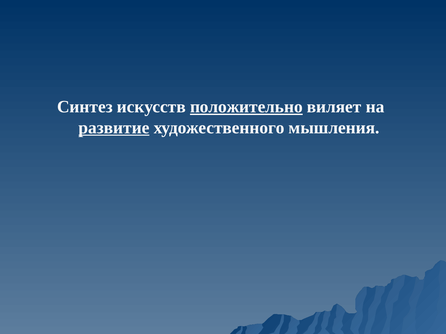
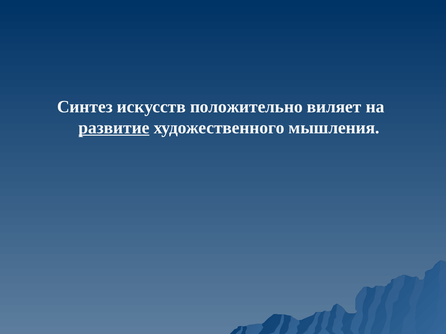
положительно underline: present -> none
